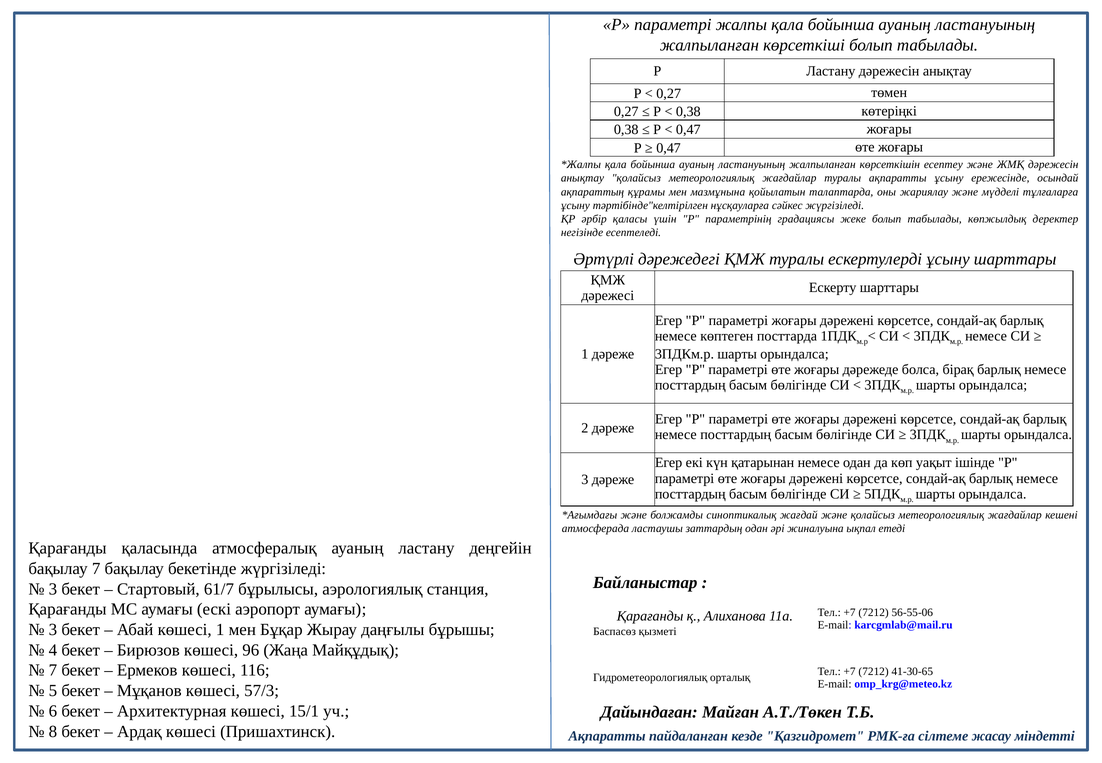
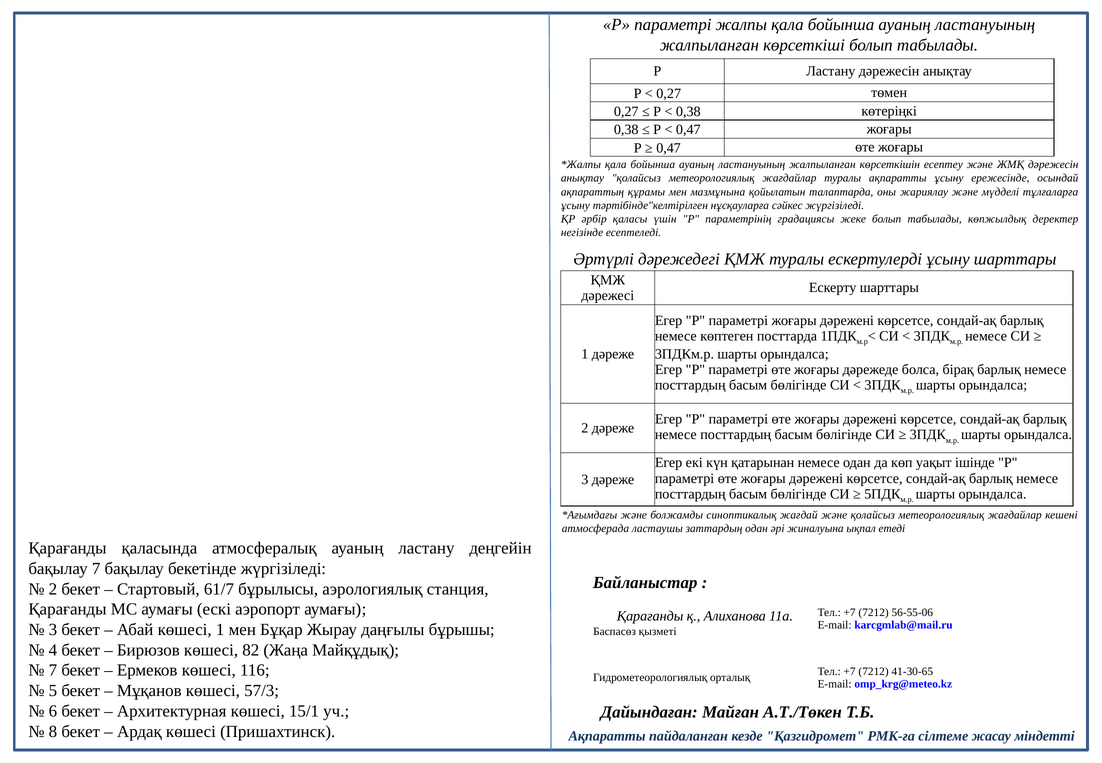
3 at (53, 589): 3 -> 2
96: 96 -> 82
